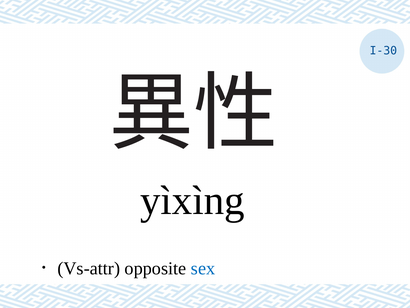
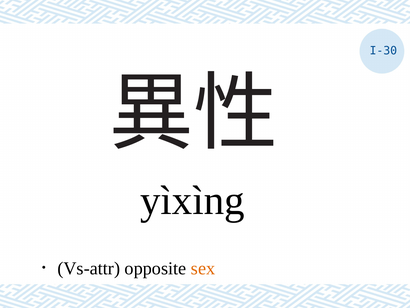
sex colour: blue -> orange
